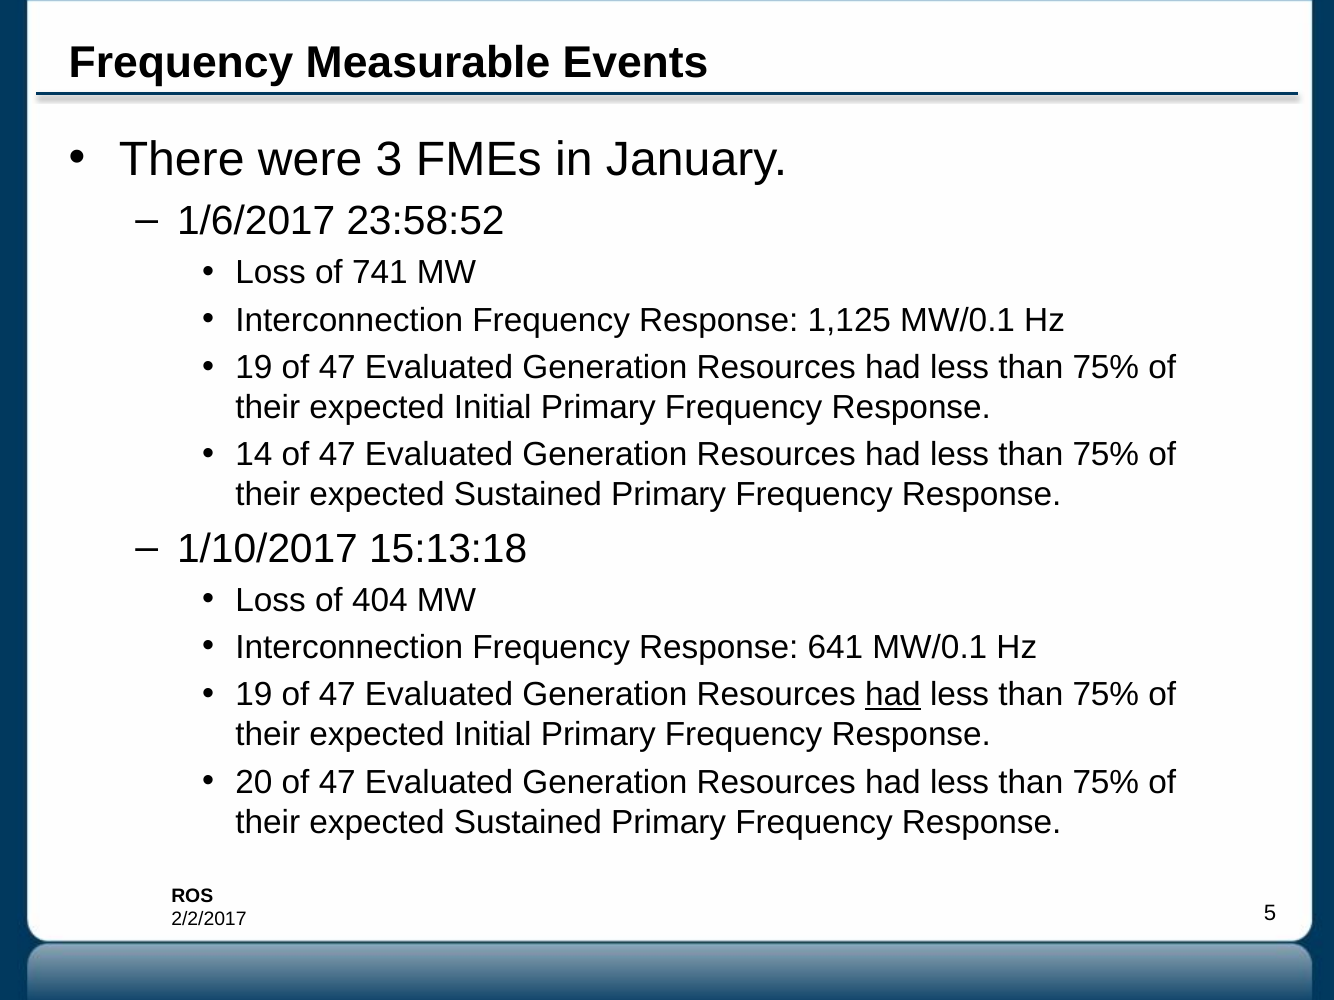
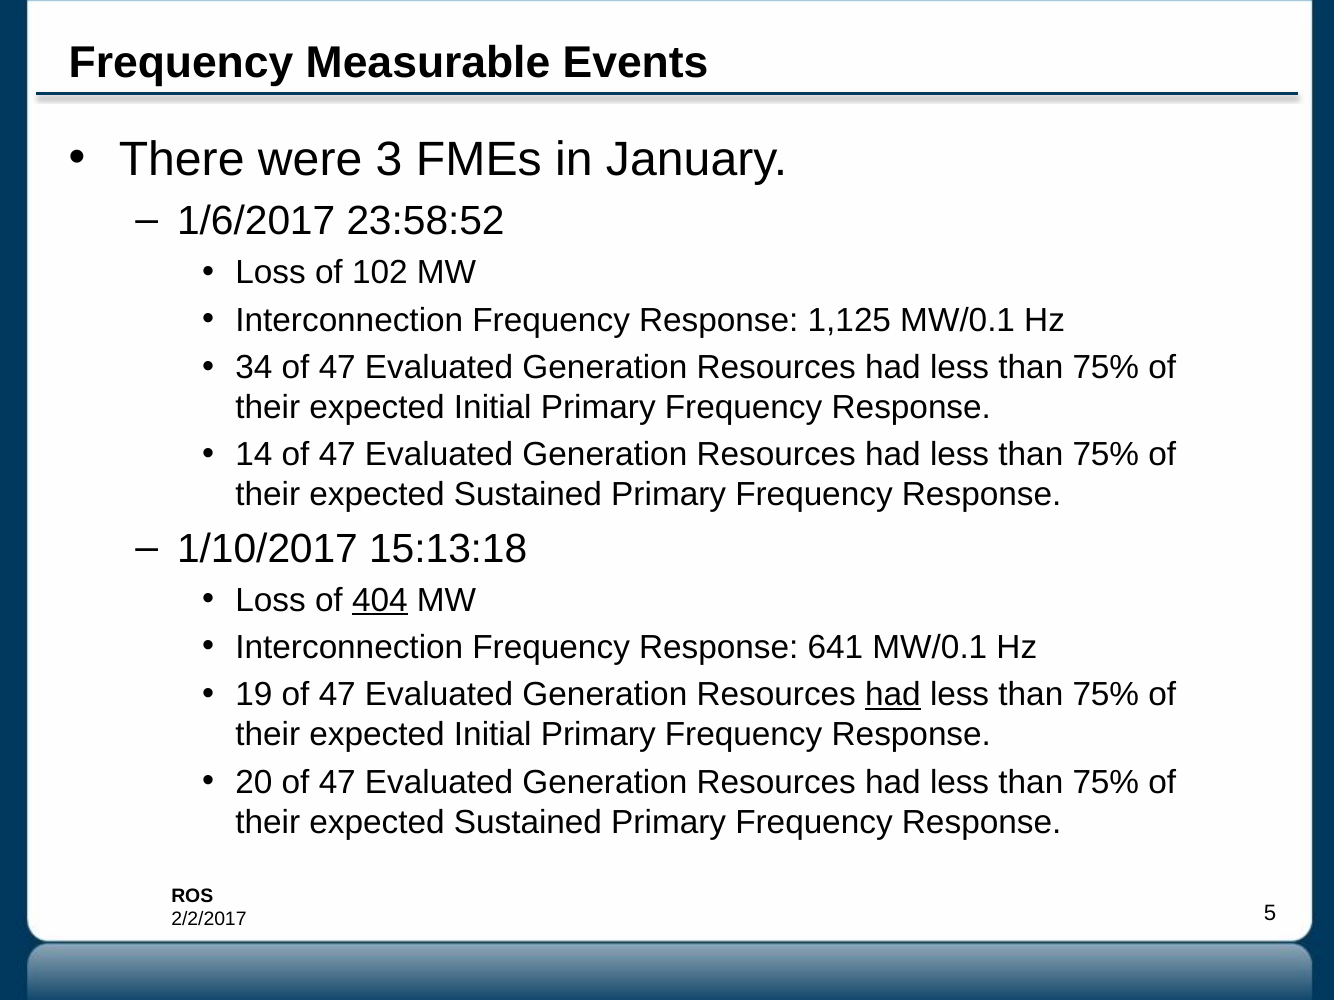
741: 741 -> 102
19 at (254, 368): 19 -> 34
404 underline: none -> present
